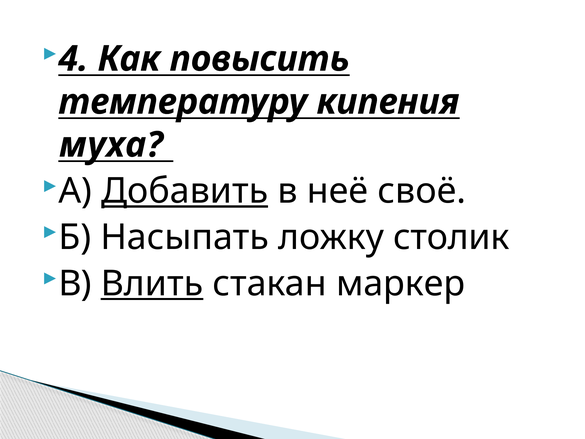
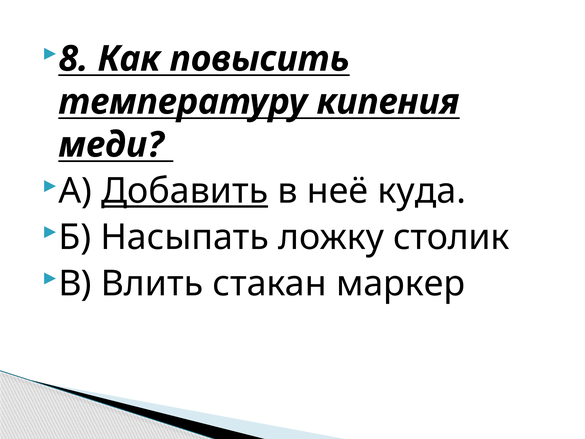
4: 4 -> 8
муха: муха -> меди
своё: своё -> куда
Влить underline: present -> none
